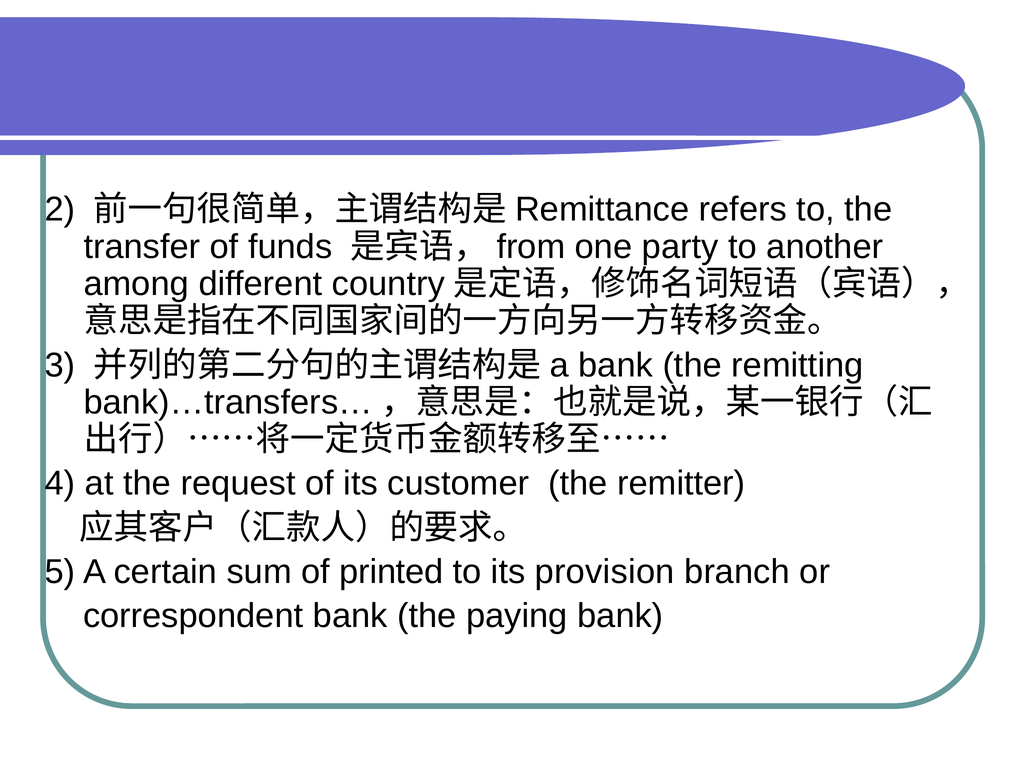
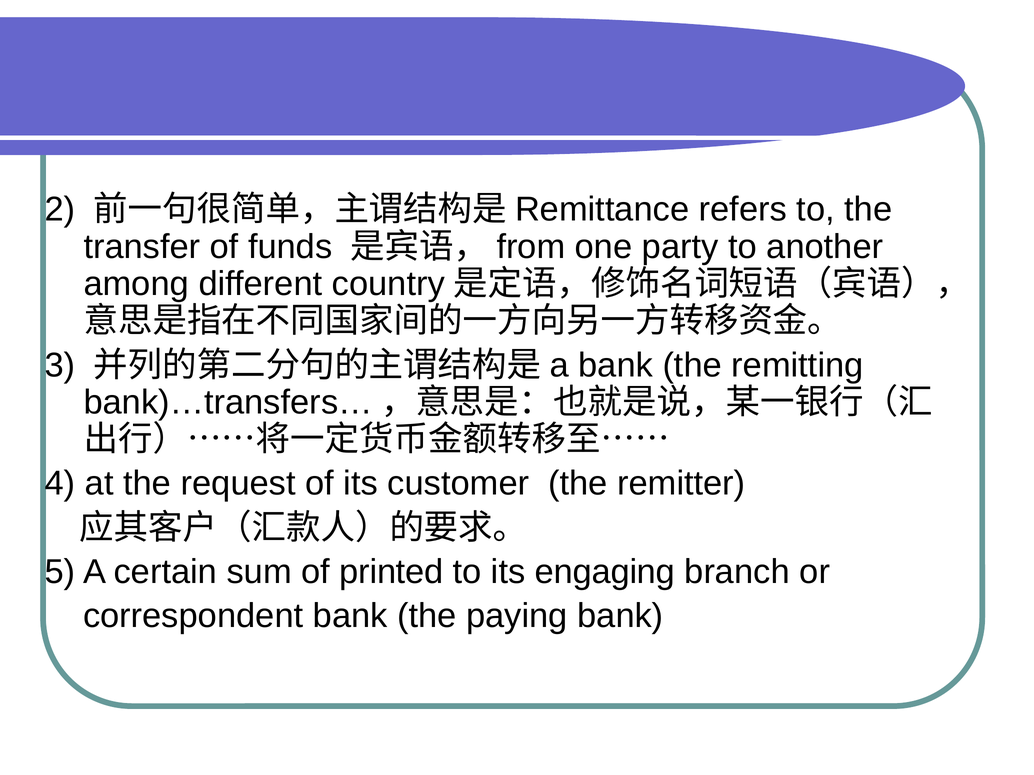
provision: provision -> engaging
